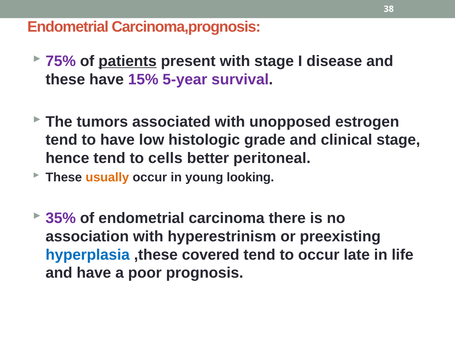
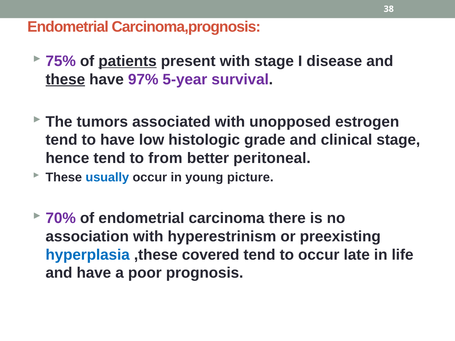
these at (65, 79) underline: none -> present
15%: 15% -> 97%
cells: cells -> from
usually colour: orange -> blue
looking: looking -> picture
35%: 35% -> 70%
